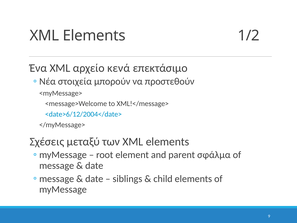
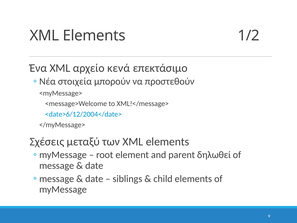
σφάλμα: σφάλμα -> δηλωθεί
